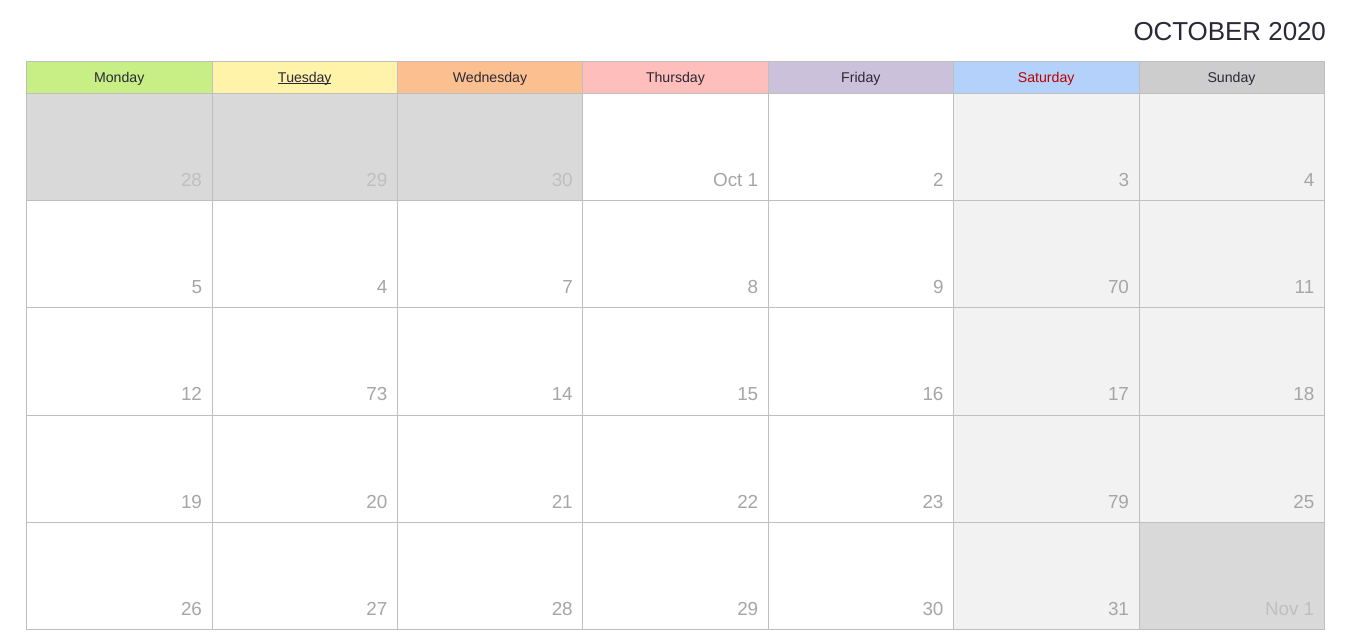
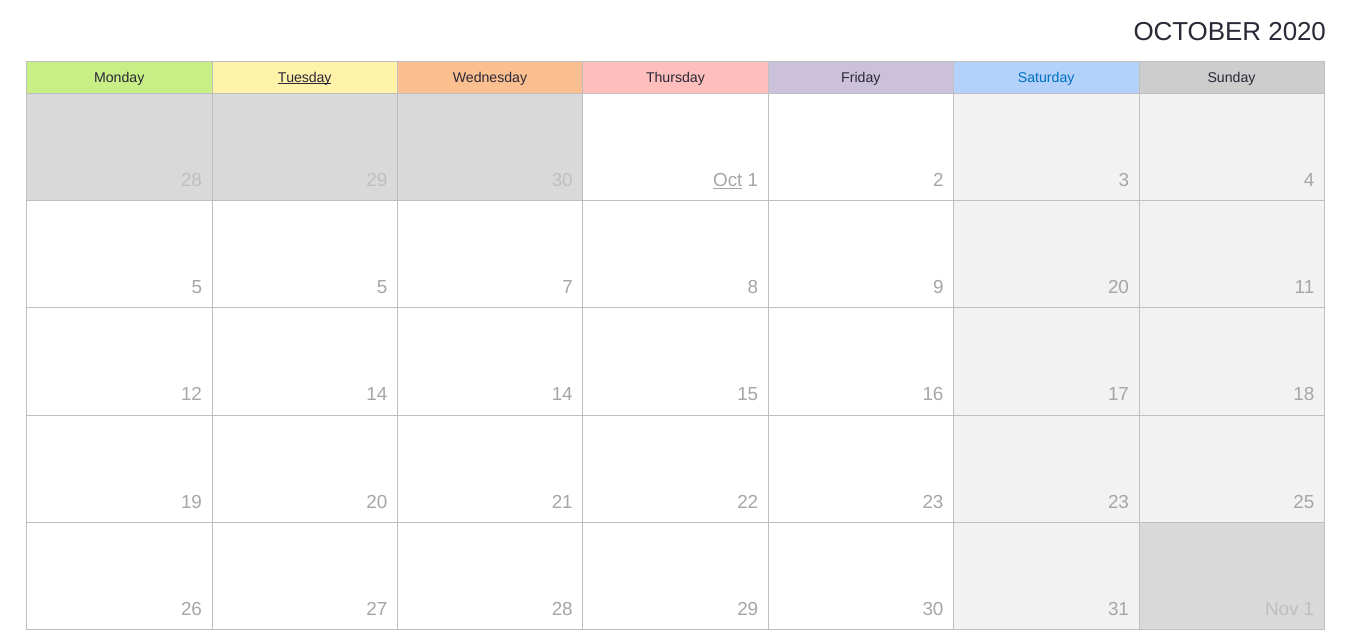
Saturday colour: red -> blue
Oct underline: none -> present
5 4: 4 -> 5
9 70: 70 -> 20
12 73: 73 -> 14
23 79: 79 -> 23
